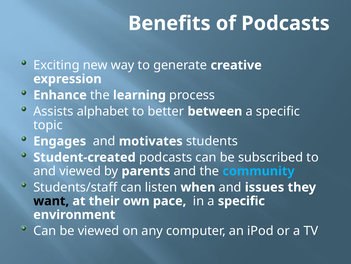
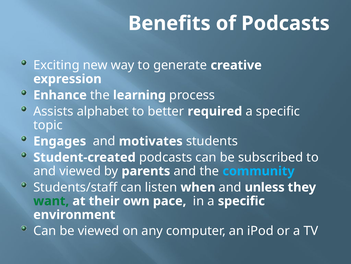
between: between -> required
issues: issues -> unless
want colour: black -> green
